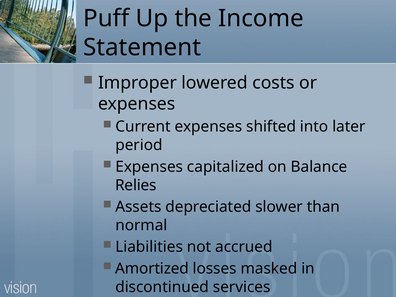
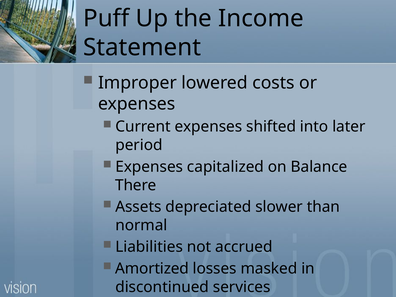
Relies: Relies -> There
